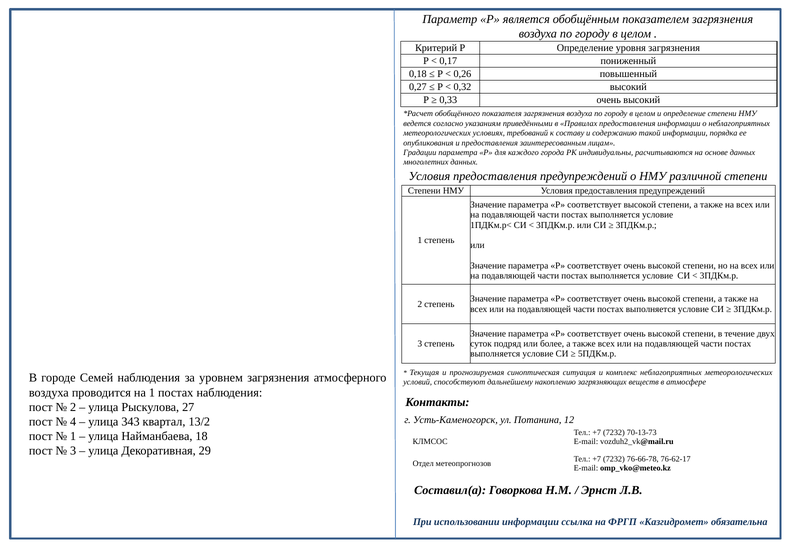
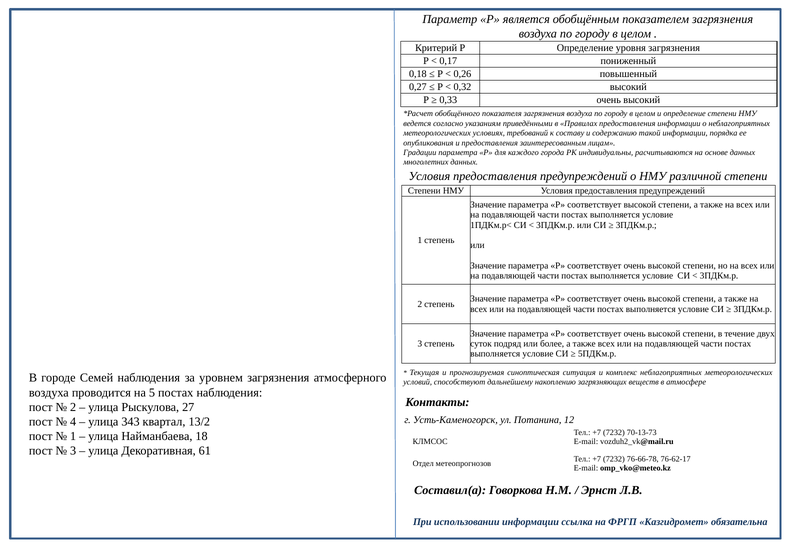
на 1: 1 -> 5
29: 29 -> 61
